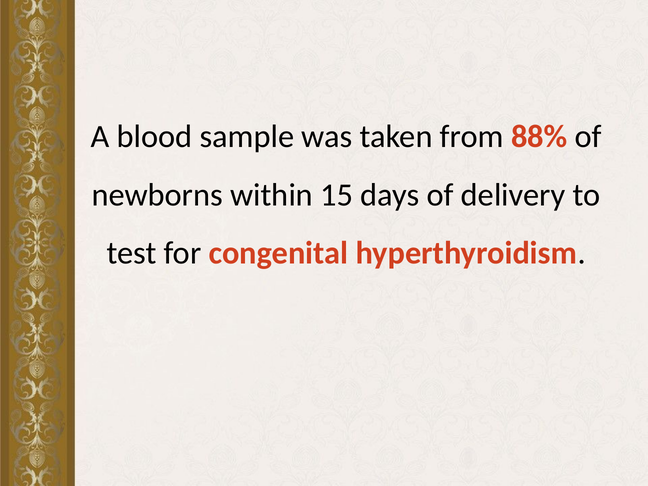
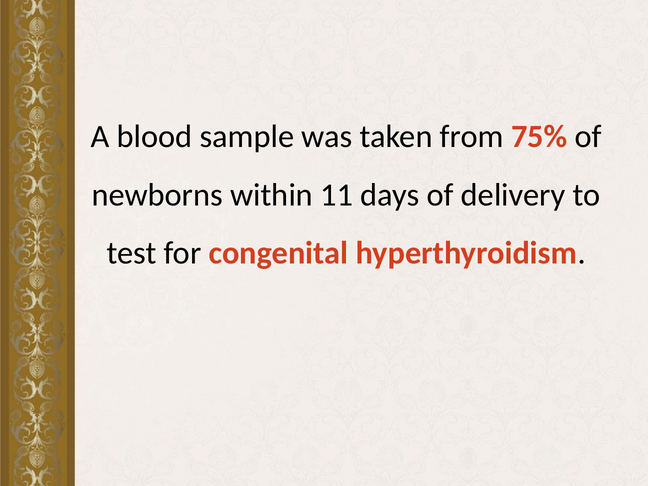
88%: 88% -> 75%
15: 15 -> 11
